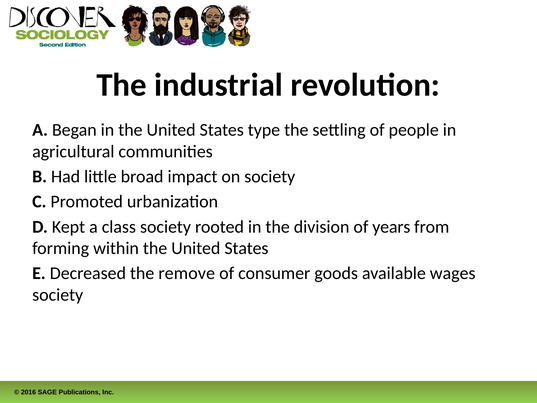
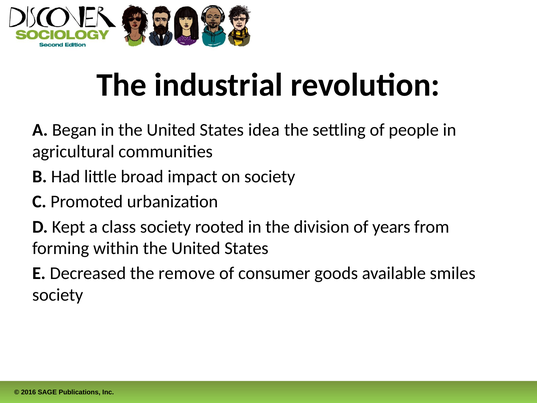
type: type -> idea
wages: wages -> smiles
